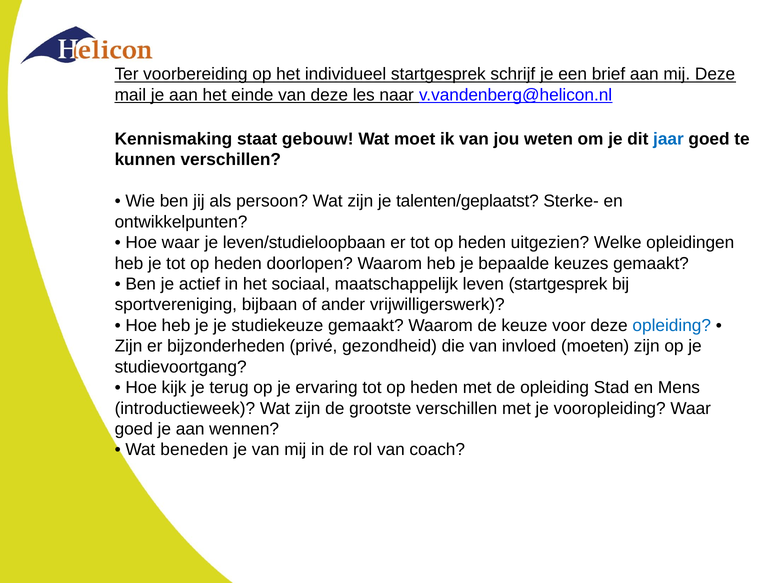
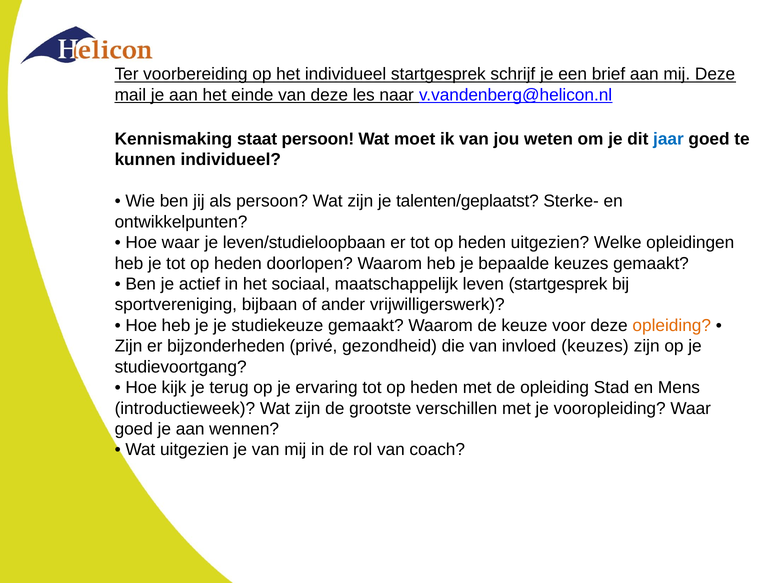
staat gebouw: gebouw -> persoon
kunnen verschillen: verschillen -> individueel
opleiding at (672, 325) colour: blue -> orange
invloed moeten: moeten -> keuzes
Wat beneden: beneden -> uitgezien
